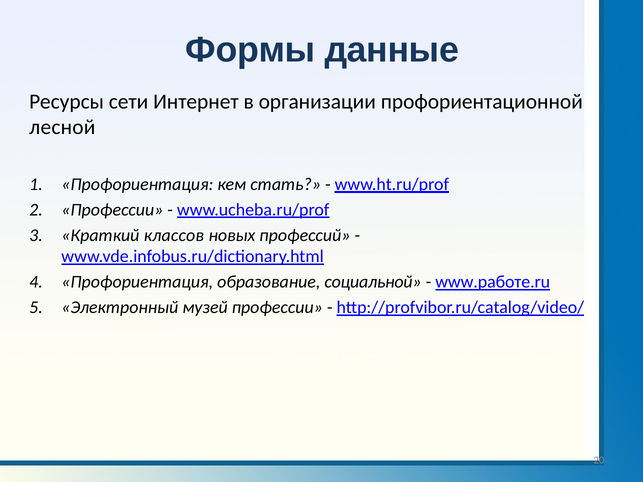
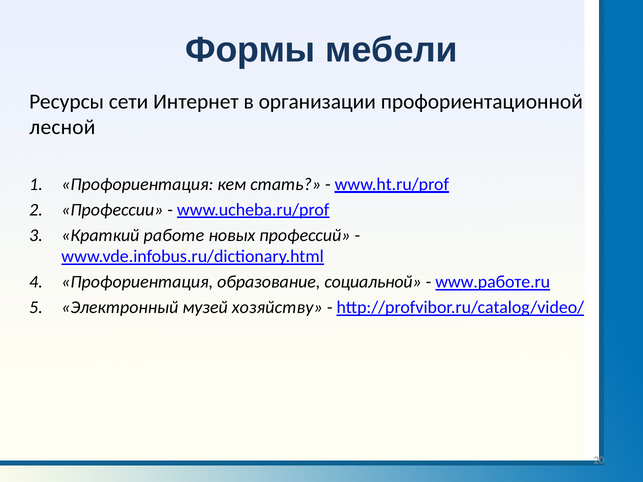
данные: данные -> мебели
классов: классов -> работе
музей профессии: профессии -> хозяйству
